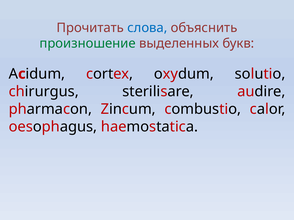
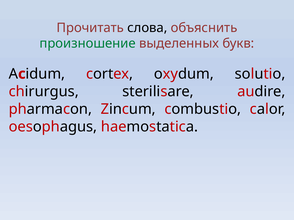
слова colour: blue -> black
